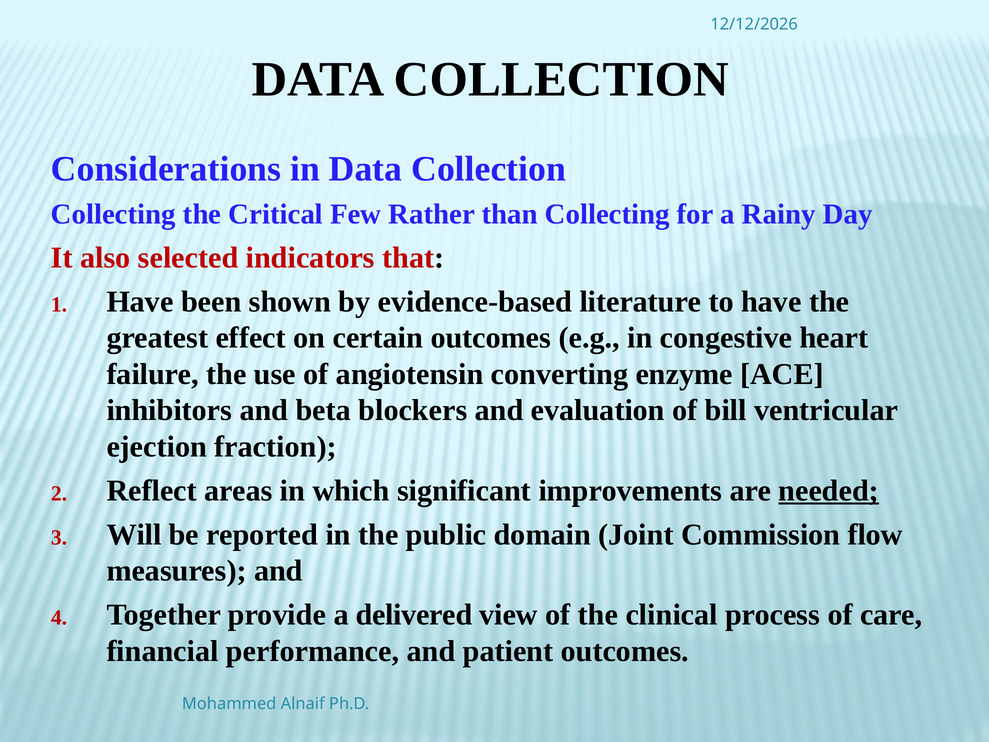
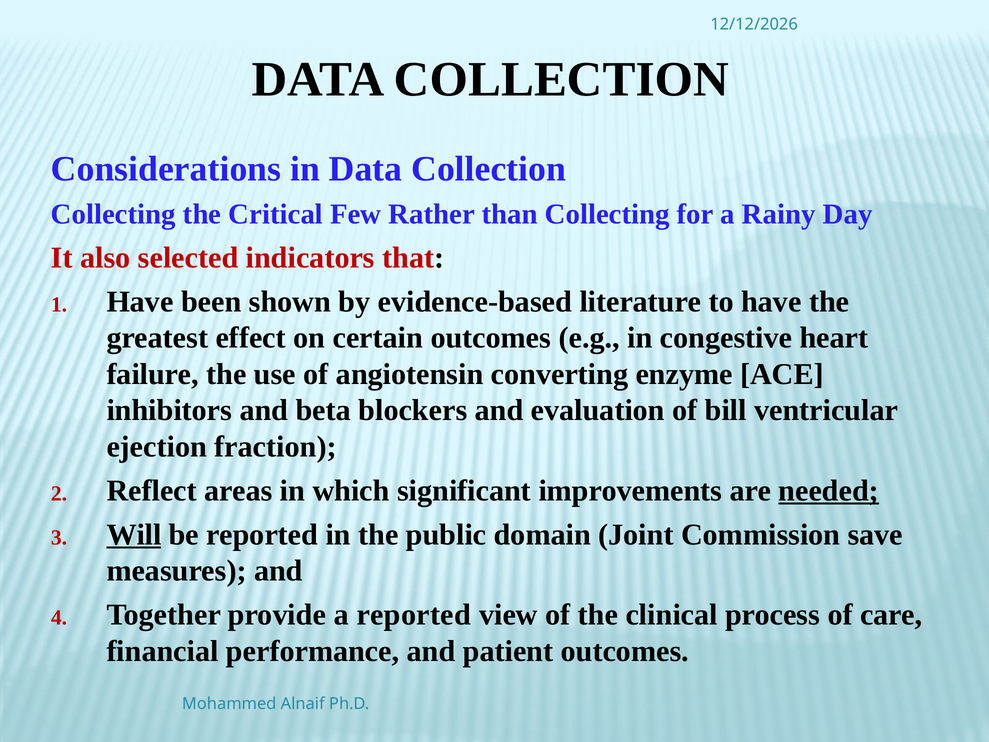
Will underline: none -> present
flow: flow -> save
a delivered: delivered -> reported
